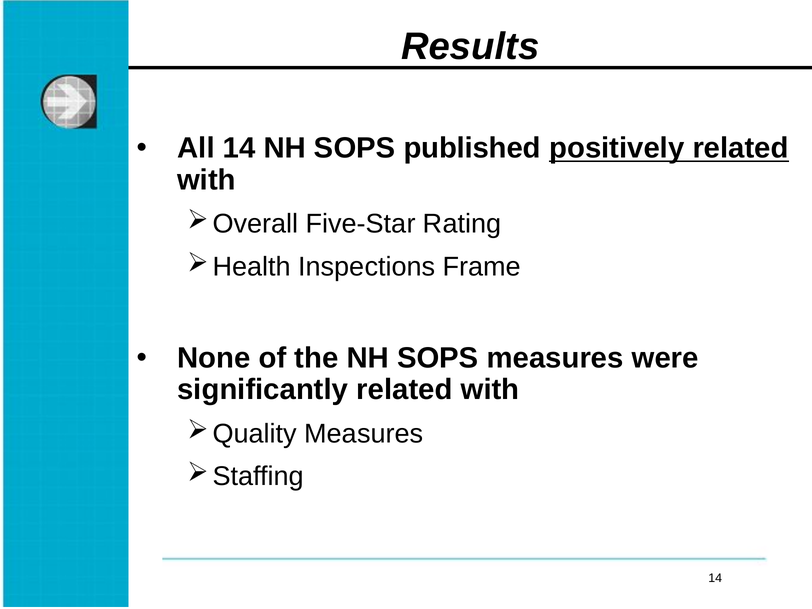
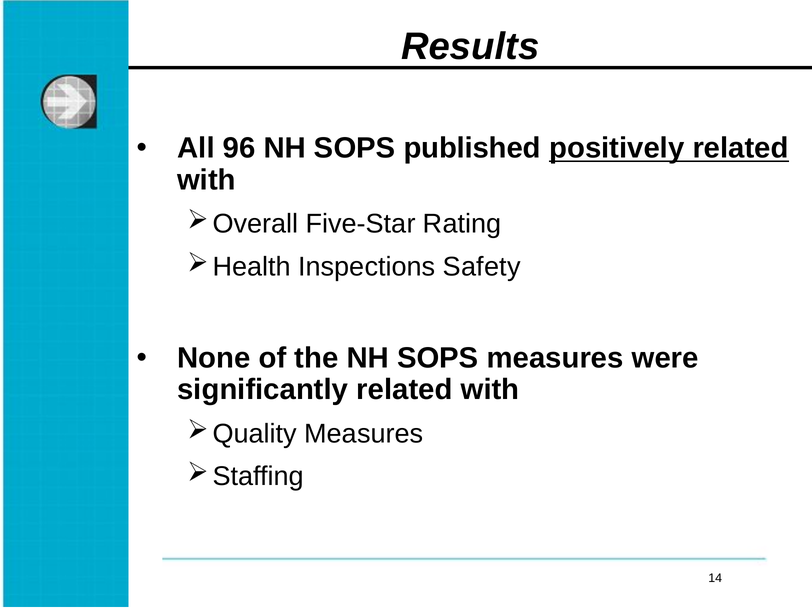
All 14: 14 -> 96
Frame: Frame -> Safety
